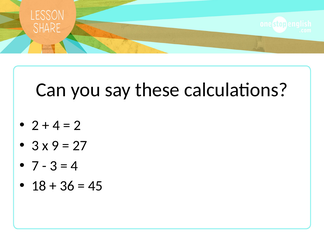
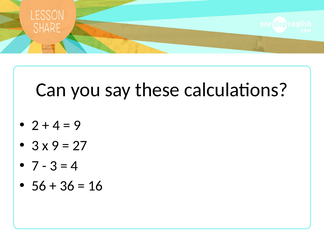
2 at (77, 125): 2 -> 9
18: 18 -> 56
45: 45 -> 16
